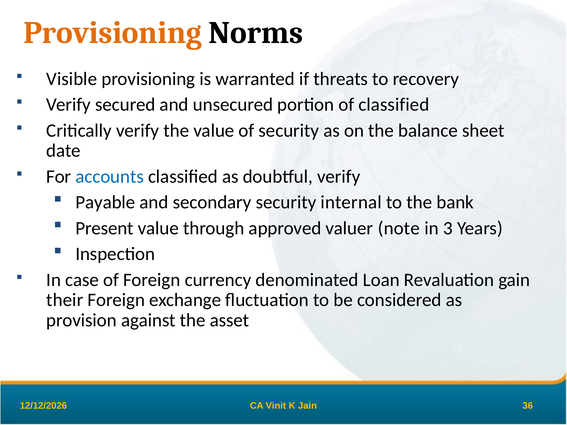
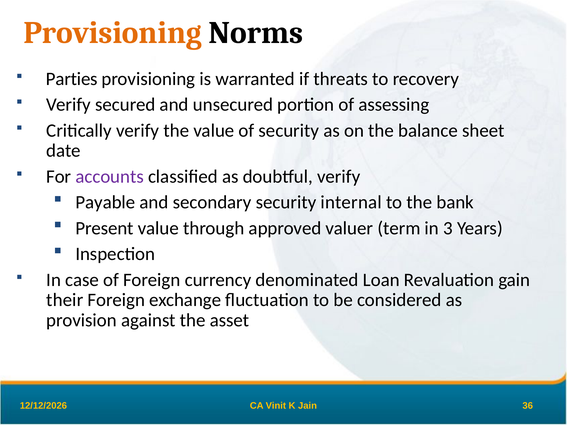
Visible: Visible -> Parties
of classified: classified -> assessing
accounts colour: blue -> purple
note: note -> term
